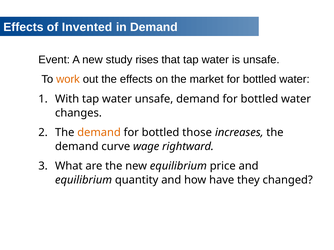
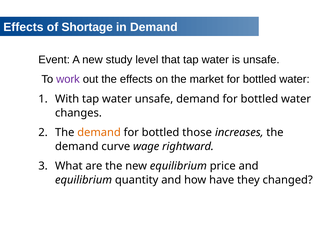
Invented: Invented -> Shortage
rises: rises -> level
work colour: orange -> purple
